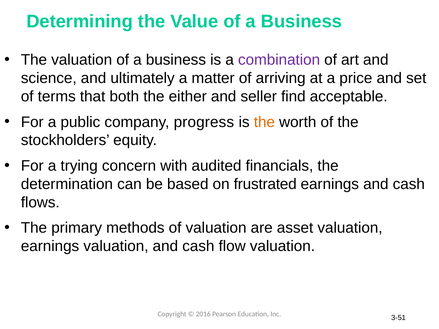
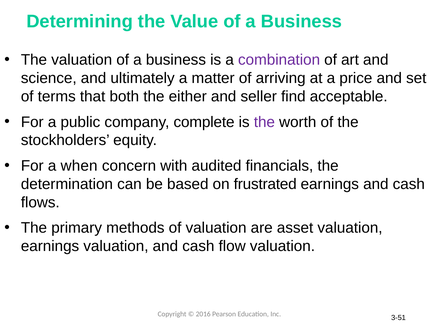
progress: progress -> complete
the at (264, 122) colour: orange -> purple
trying: trying -> when
